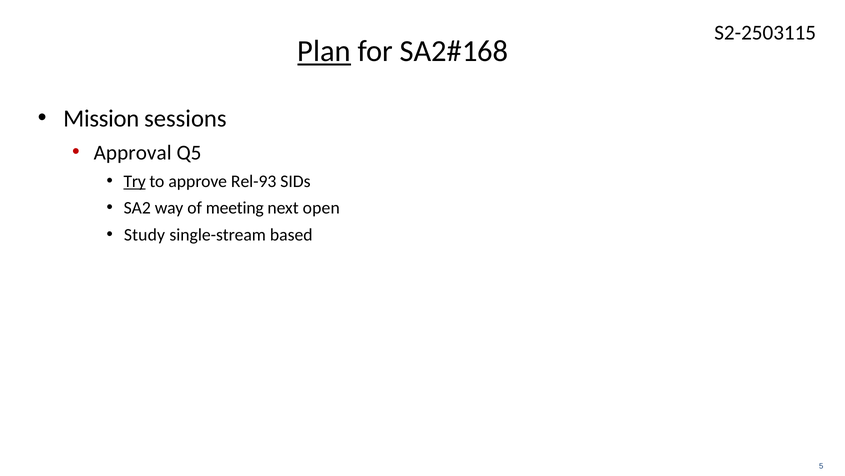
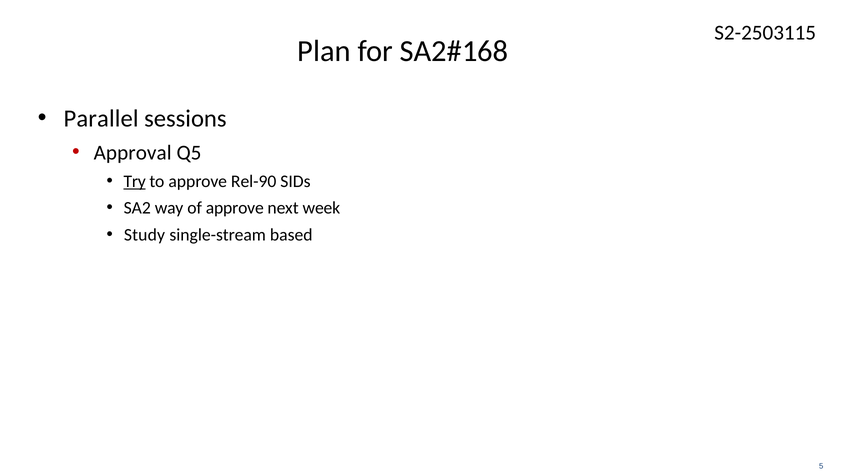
Plan underline: present -> none
Mission: Mission -> Parallel
Rel-93: Rel-93 -> Rel-90
of meeting: meeting -> approve
open: open -> week
